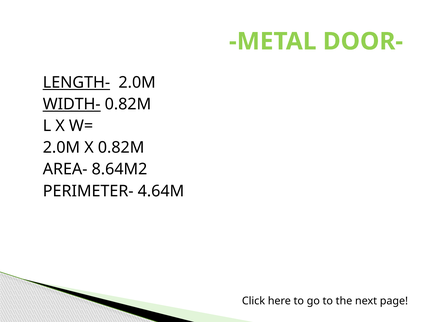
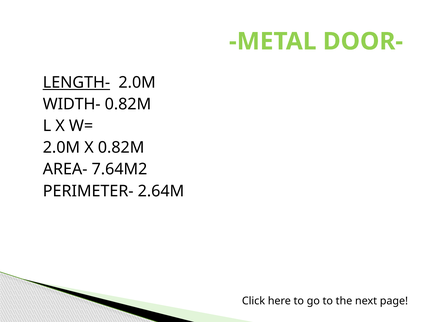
WIDTH- underline: present -> none
8.64M2: 8.64M2 -> 7.64M2
4.64M: 4.64M -> 2.64M
